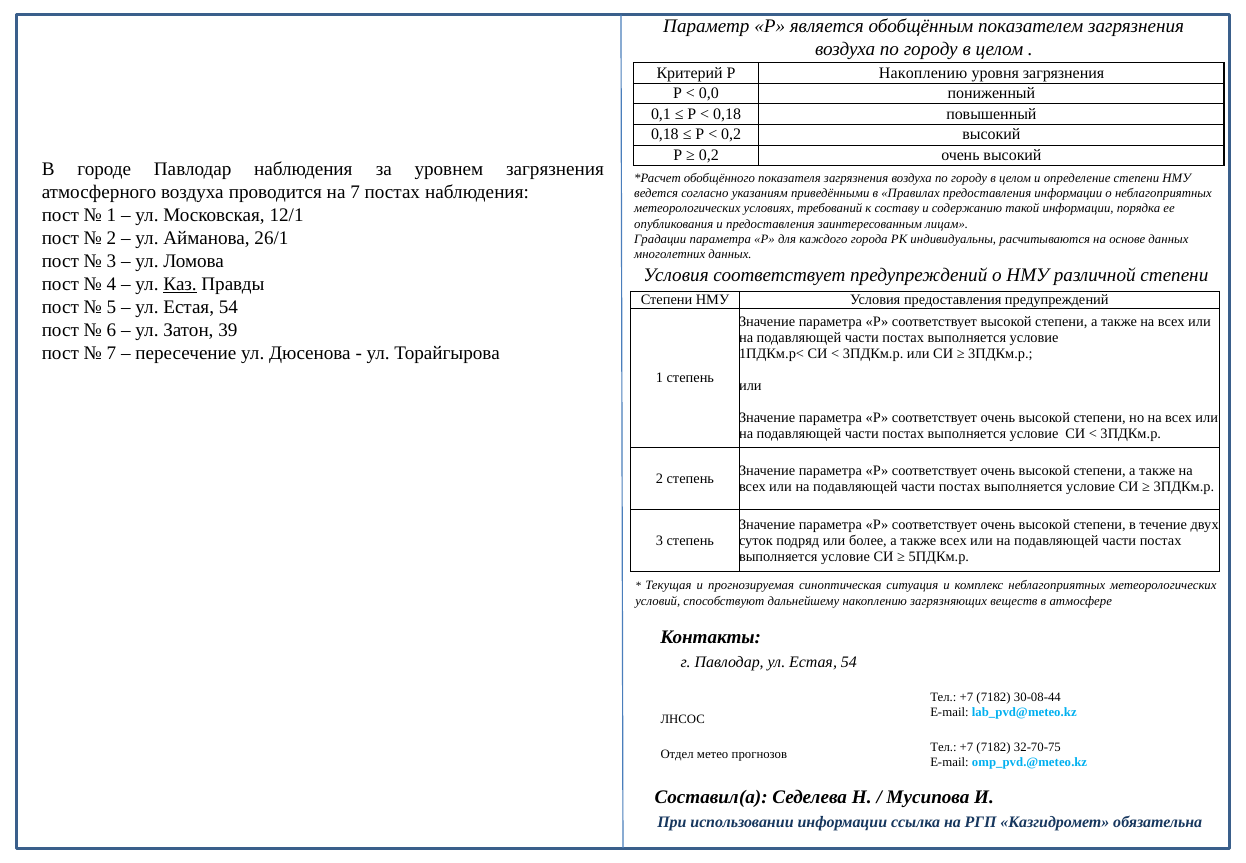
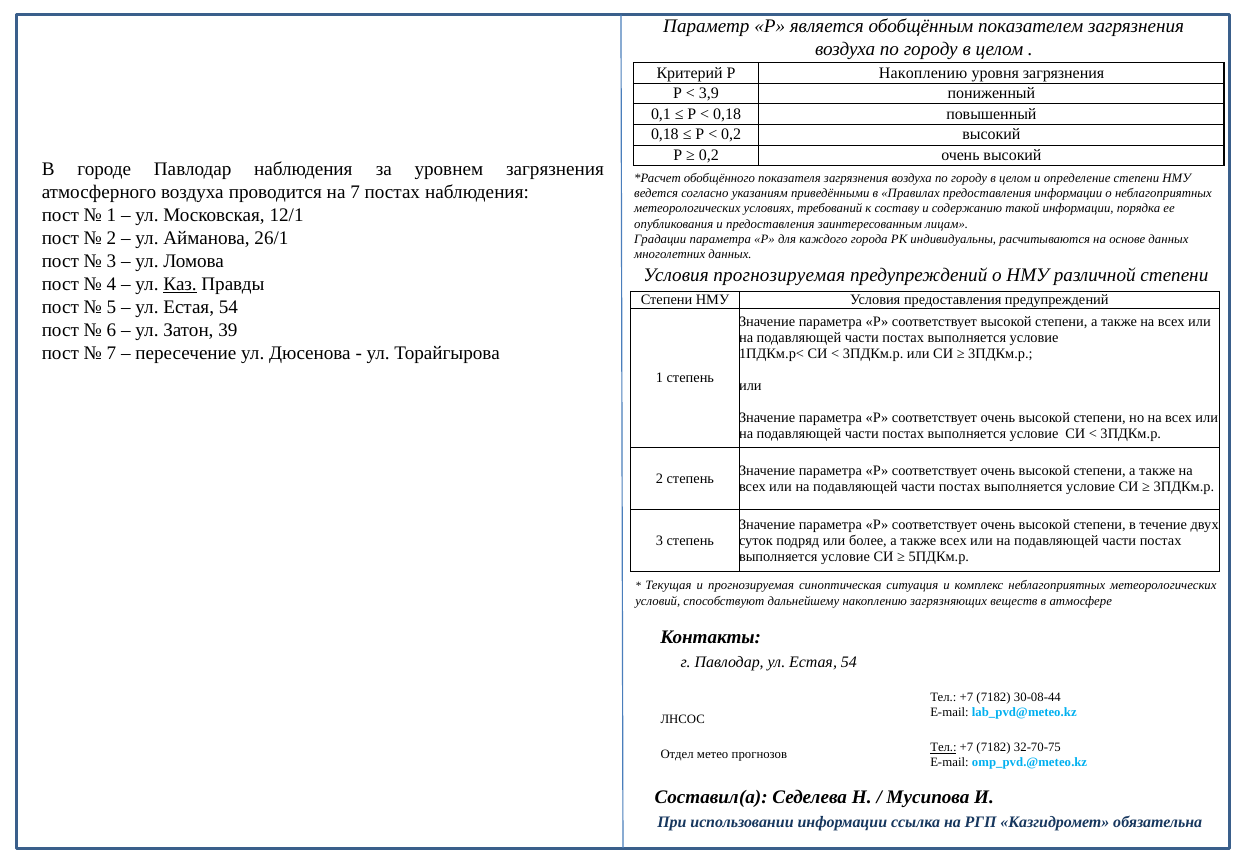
0,0: 0,0 -> 3,9
Условия соответствует: соответствует -> прогнозируемая
Тел at (943, 747) underline: none -> present
